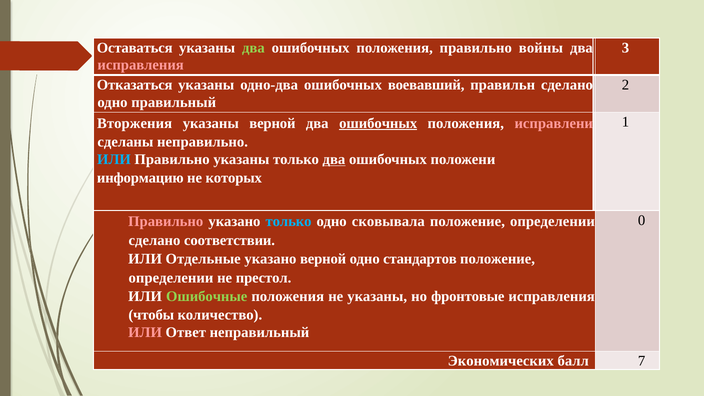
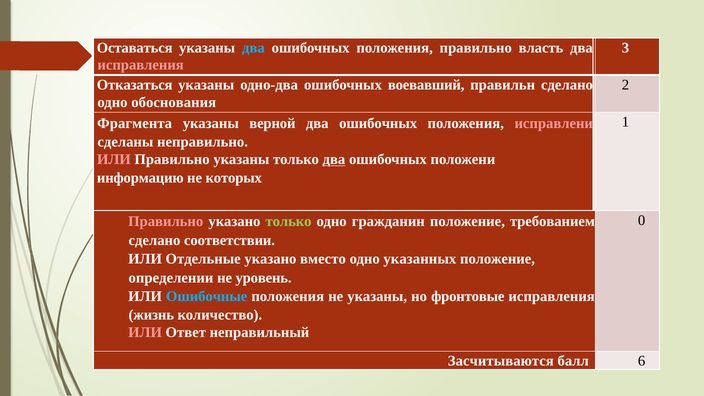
два at (253, 48) colour: light green -> light blue
войны: войны -> власть
правильный: правильный -> обоснования
Вторжения: Вторжения -> Фрагмента
ошибочных at (378, 123) underline: present -> none
ИЛИ at (114, 159) colour: light blue -> pink
только at (289, 222) colour: light blue -> light green
сковывала: сковывала -> гражданин
определении at (552, 222): определении -> требованием
указано верной: верной -> вместо
стандартов: стандартов -> указанных
престол: престол -> уровень
Ошибочные colour: light green -> light blue
чтобы: чтобы -> жизнь
Экономических: Экономических -> Засчитываются
7: 7 -> 6
